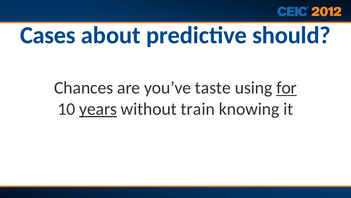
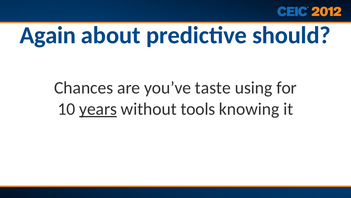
Cases: Cases -> Again
for underline: present -> none
train: train -> tools
